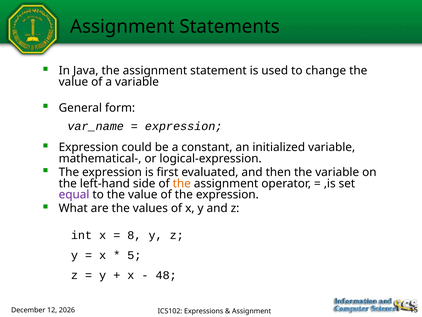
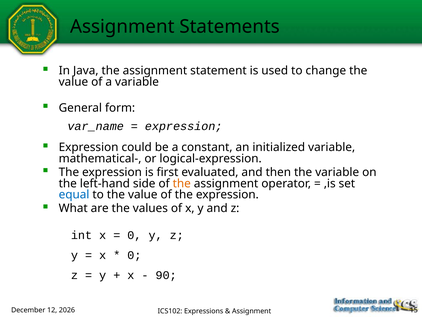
equal colour: purple -> blue
8 at (134, 235): 8 -> 0
5 at (134, 255): 5 -> 0
48: 48 -> 90
